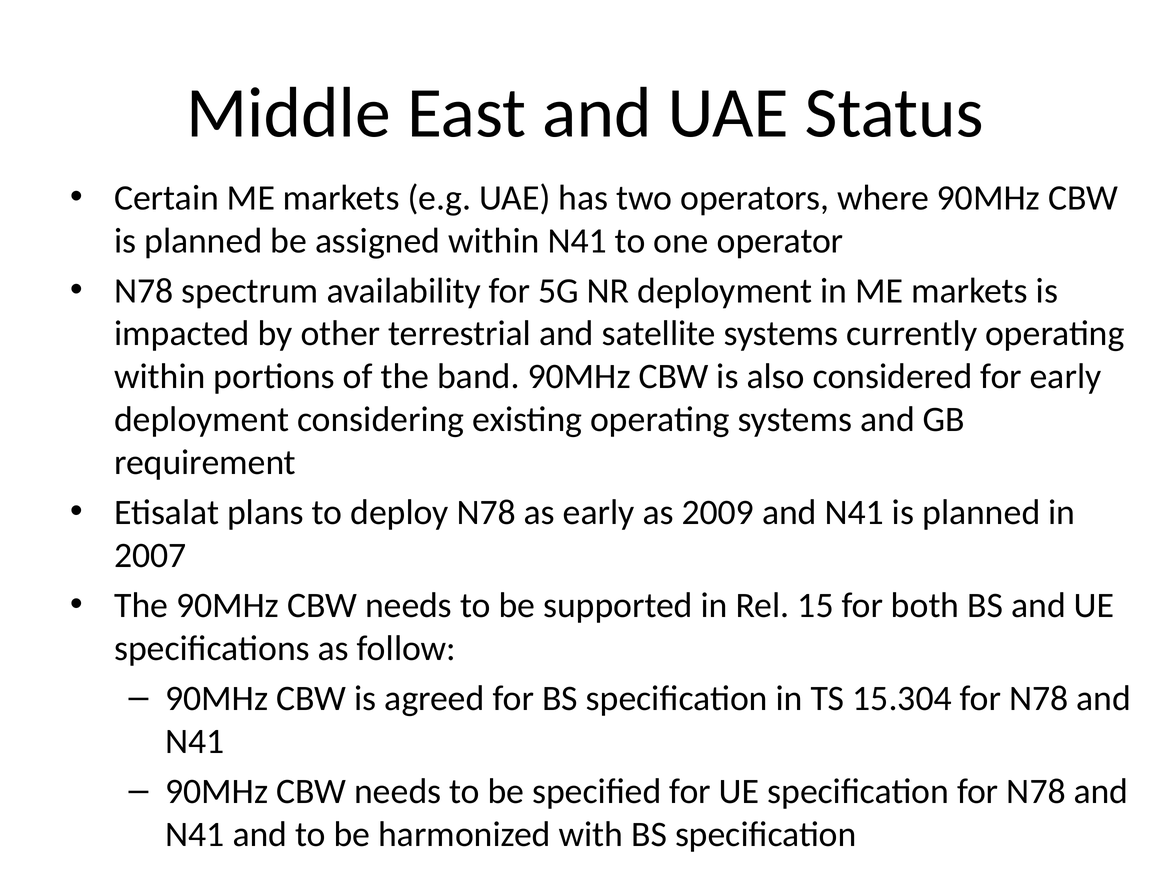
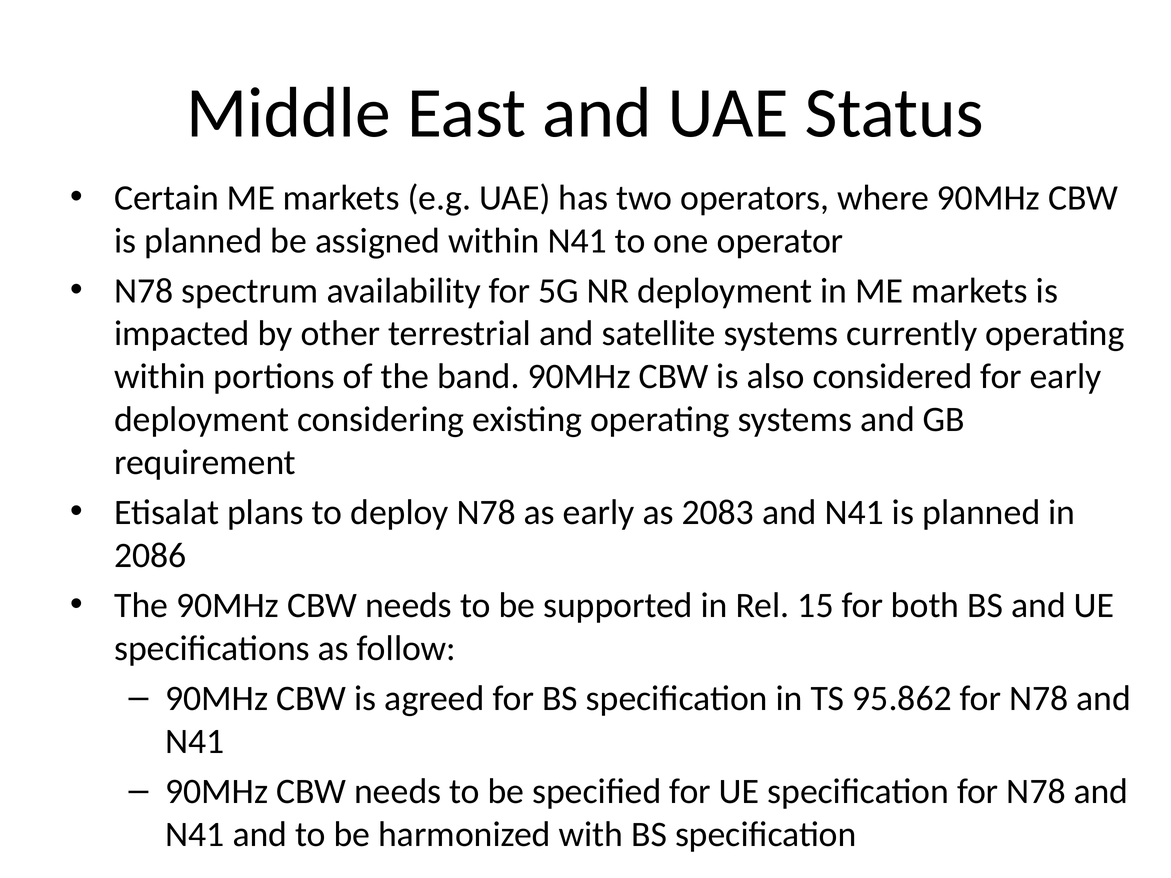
2009: 2009 -> 2083
2007: 2007 -> 2086
15.304: 15.304 -> 95.862
